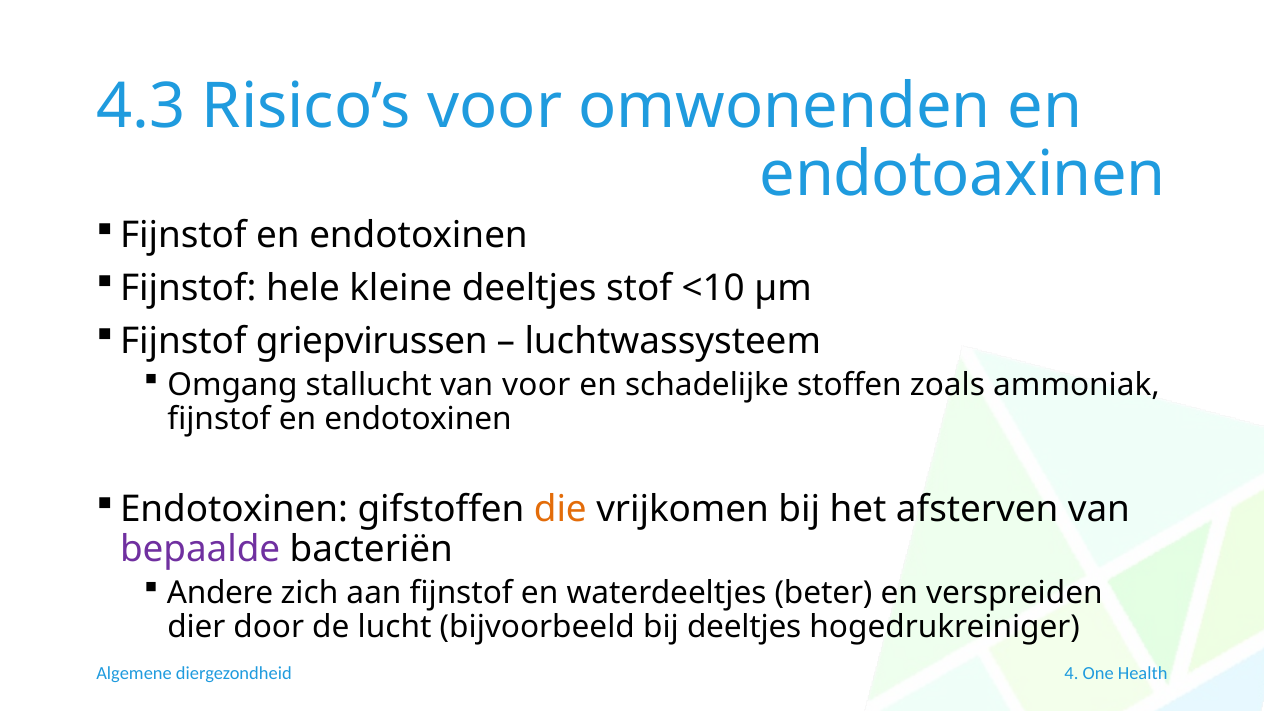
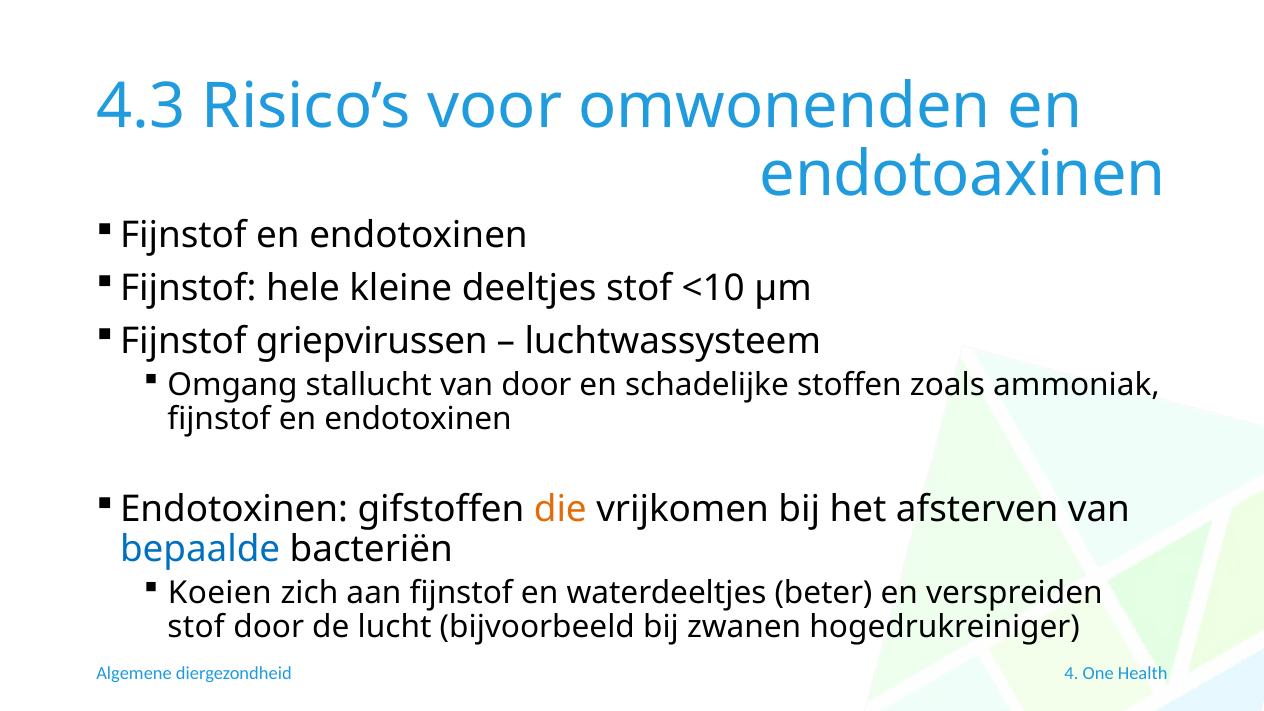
van voor: voor -> door
bepaalde colour: purple -> blue
Andere: Andere -> Koeien
dier at (196, 627): dier -> stof
bij deeltjes: deeltjes -> zwanen
